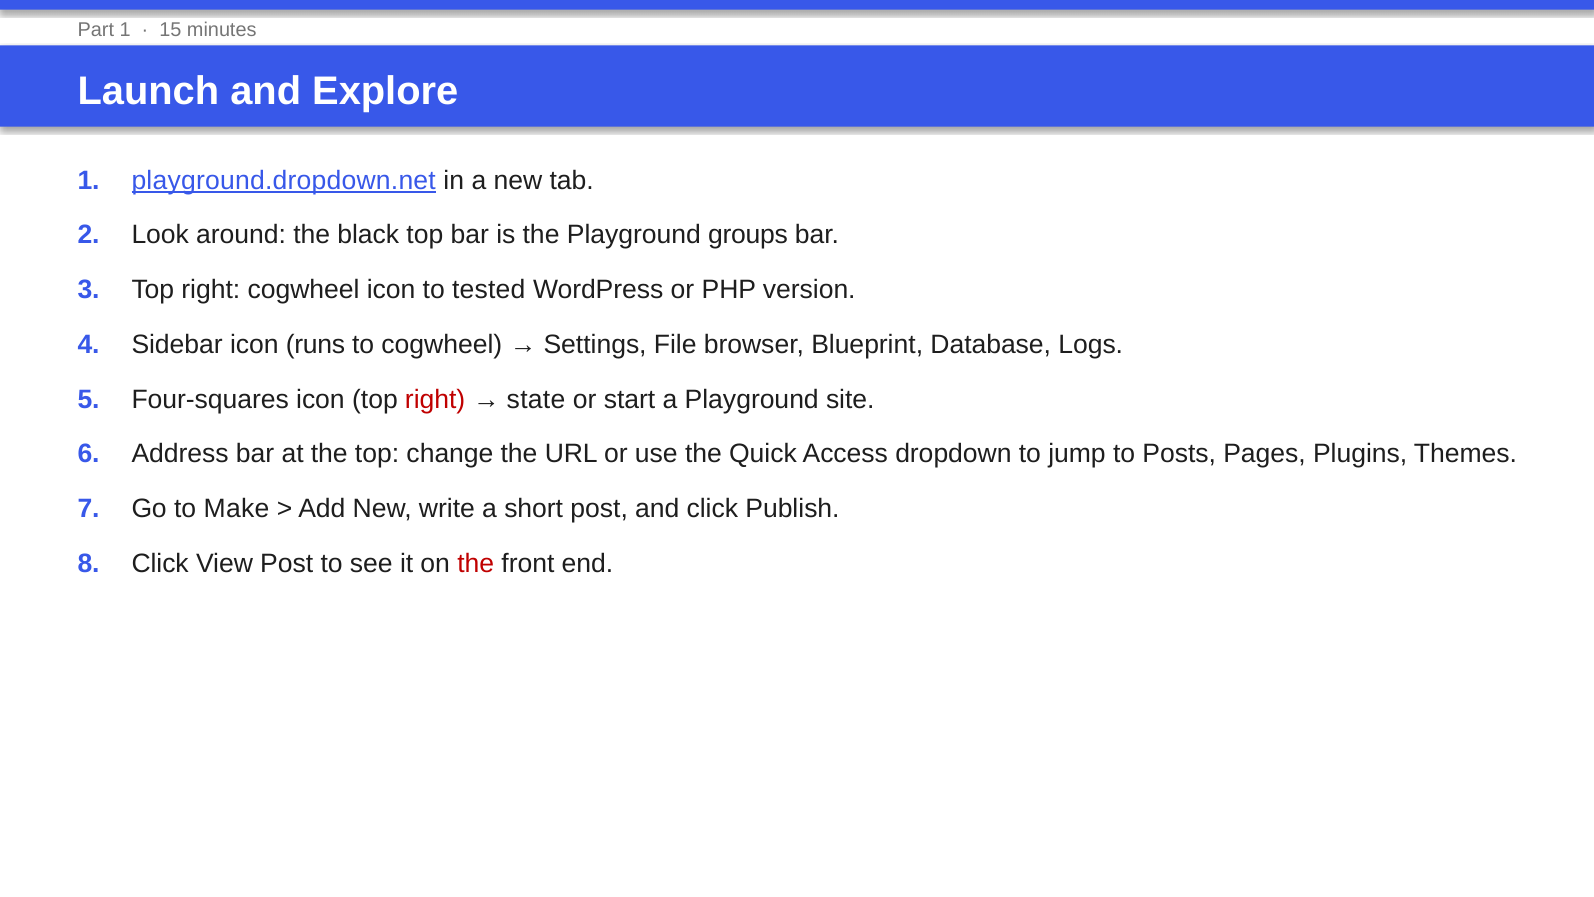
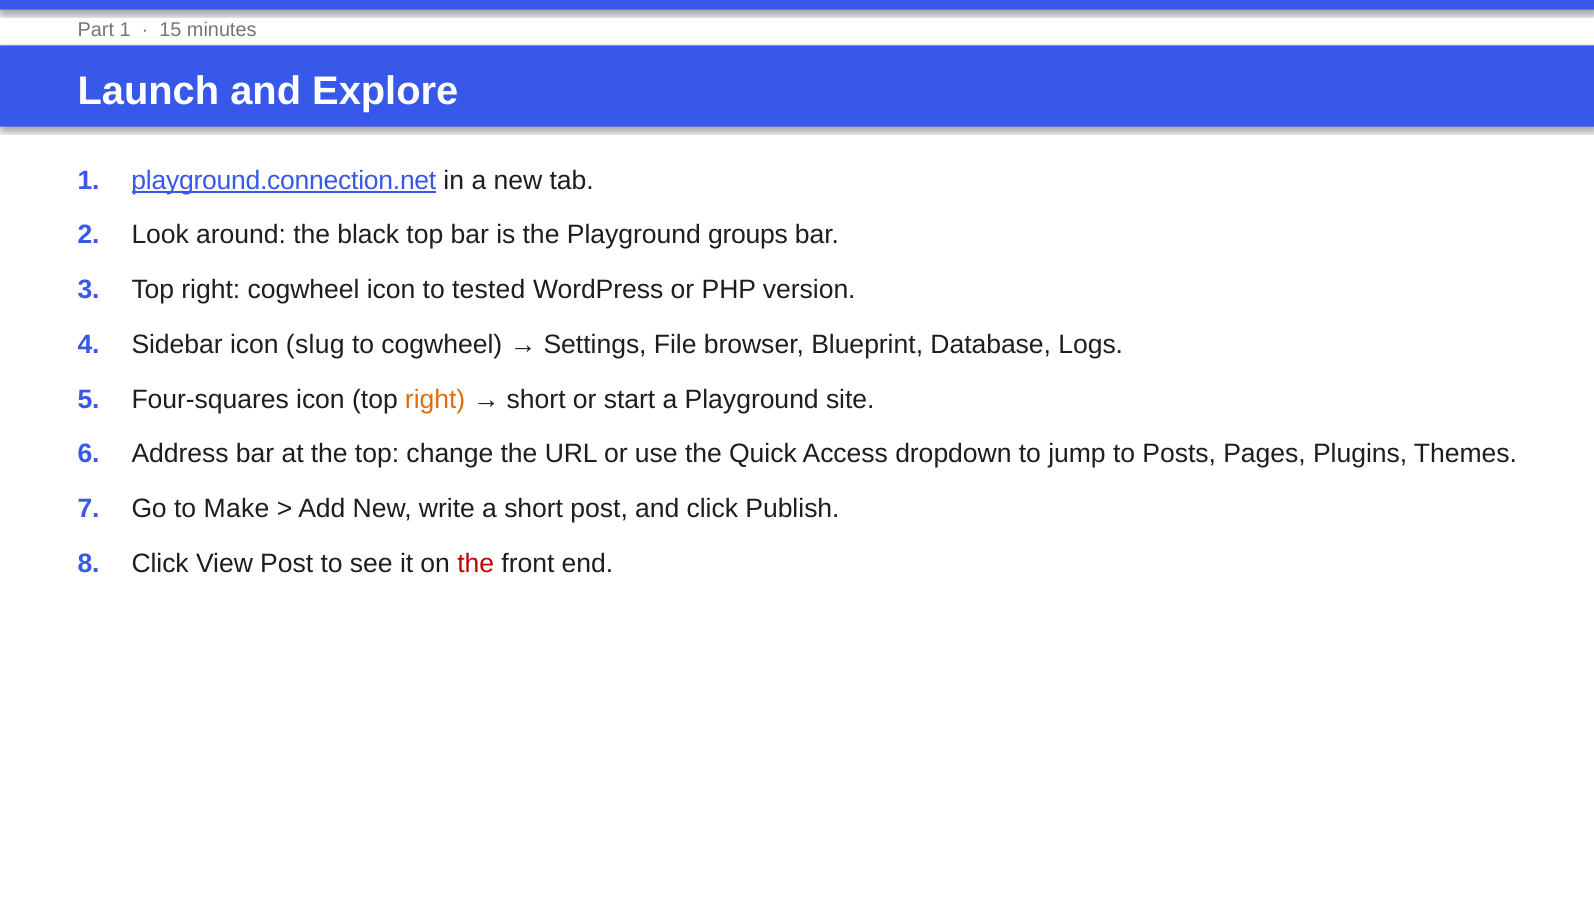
playground.dropdown.net: playground.dropdown.net -> playground.connection.net
runs: runs -> slug
right at (435, 399) colour: red -> orange
state at (536, 399): state -> short
